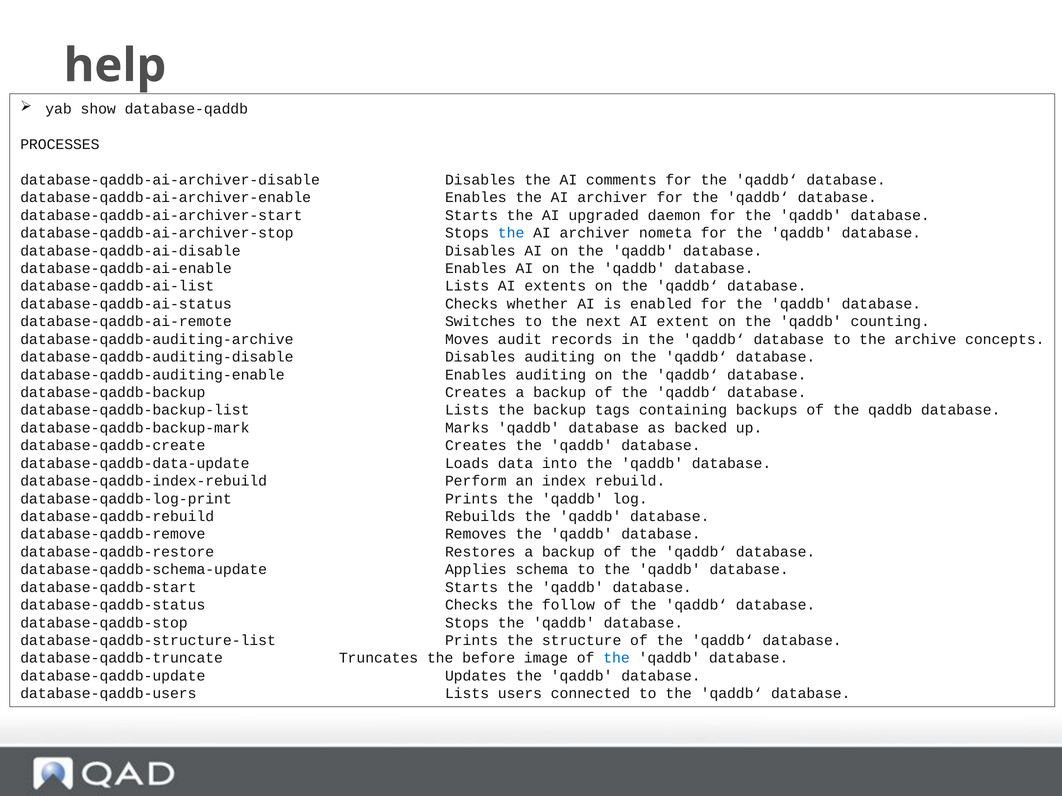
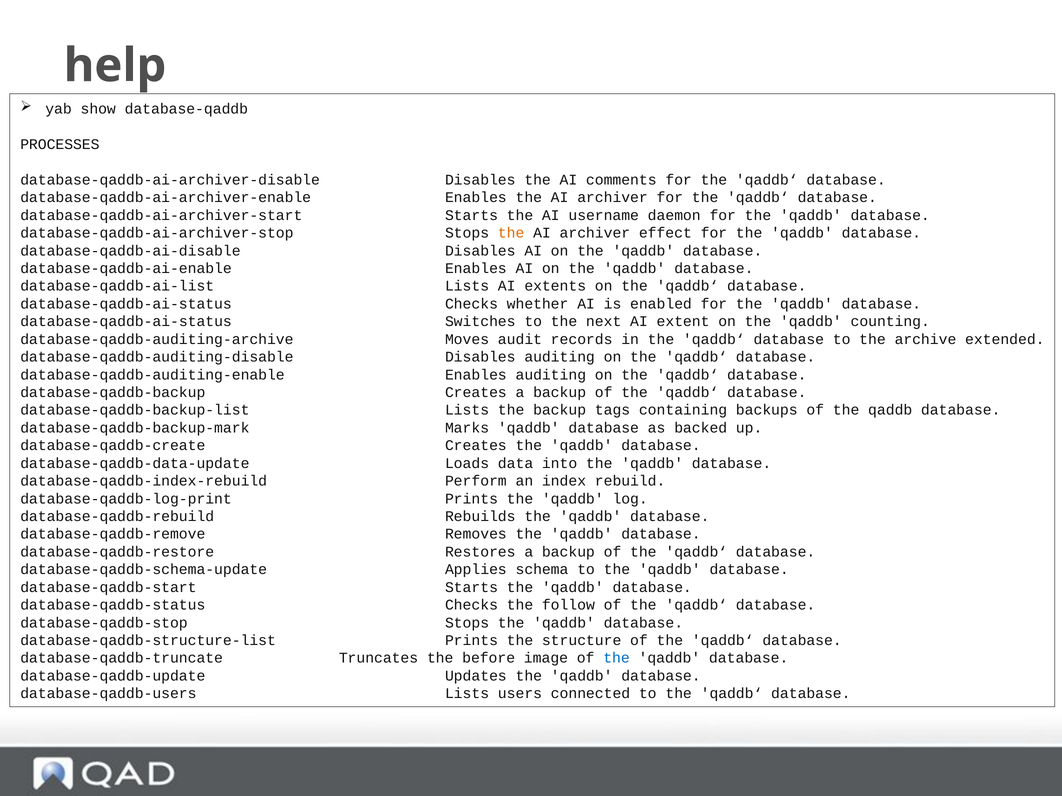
upgraded: upgraded -> username
the at (511, 233) colour: blue -> orange
nometa: nometa -> effect
database-qaddb-ai-remote at (126, 322): database-qaddb-ai-remote -> database-qaddb-ai-status
concepts: concepts -> extended
